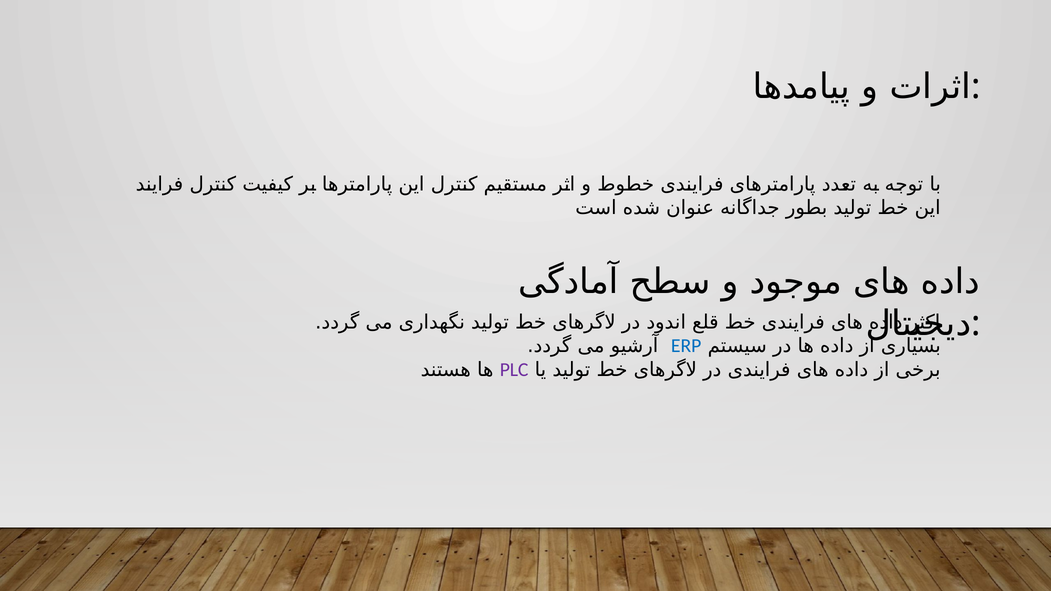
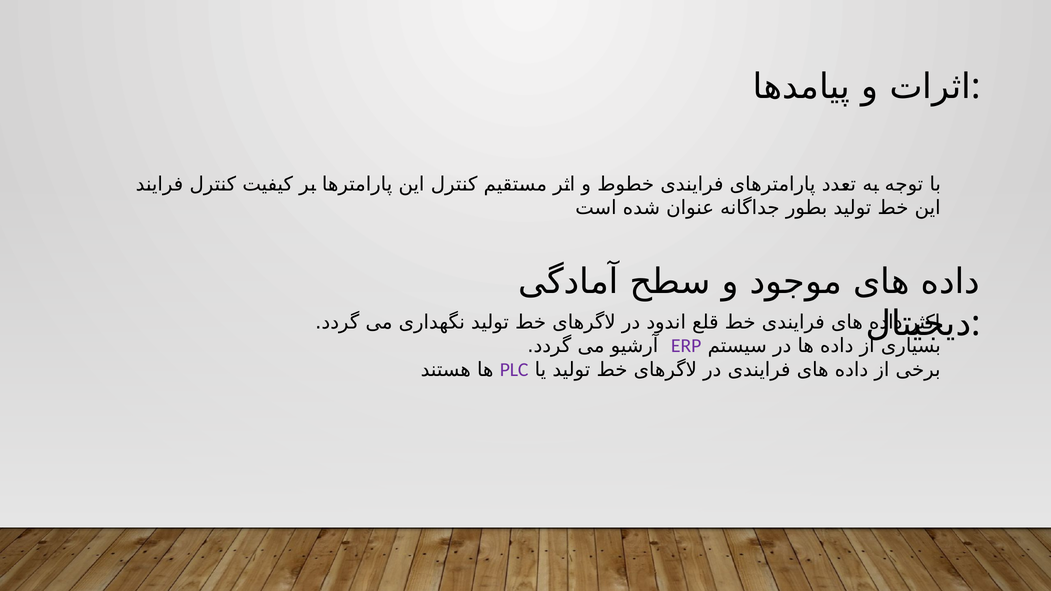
ERP colour: blue -> purple
